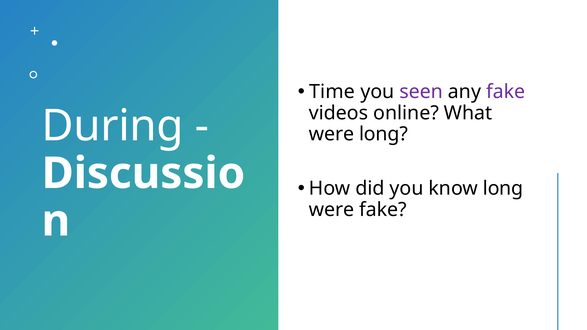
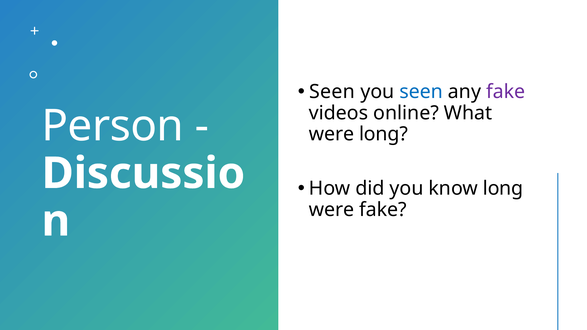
Time at (332, 92): Time -> Seen
seen at (421, 92) colour: purple -> blue
During: During -> Person
